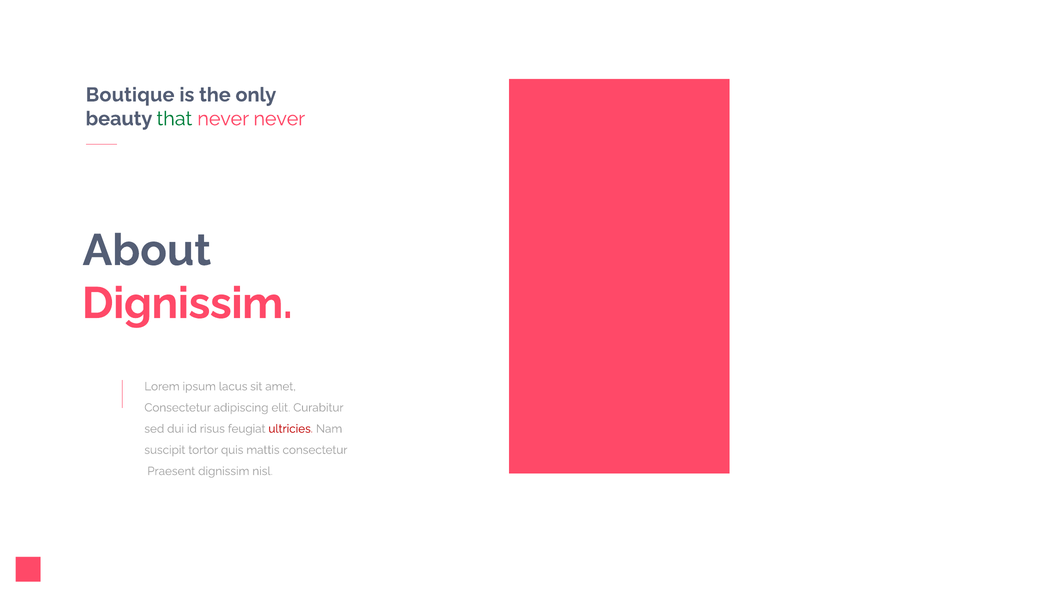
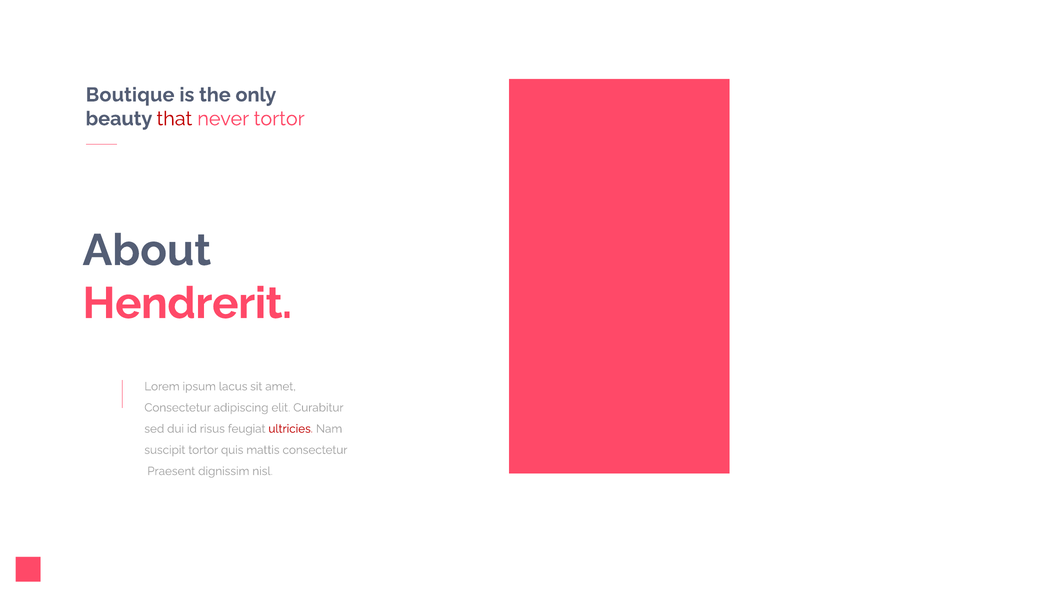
that colour: green -> red
never never: never -> tortor
Dignissim at (187, 304): Dignissim -> Hendrerit
